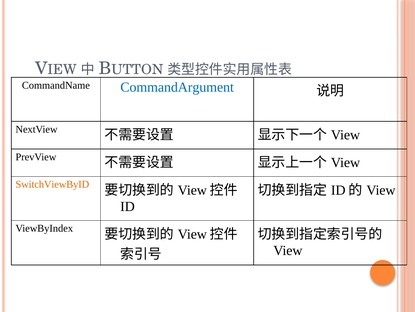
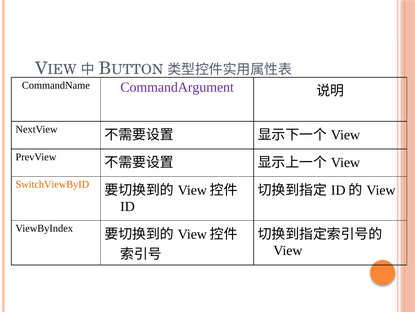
CommandArgument colour: blue -> purple
